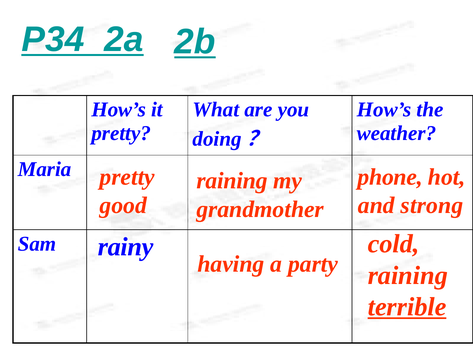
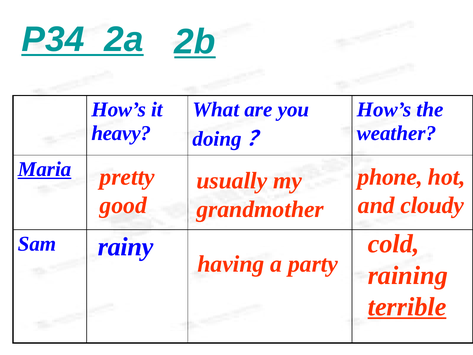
pretty at (121, 133): pretty -> heavy
Maria underline: none -> present
raining at (232, 181): raining -> usually
strong: strong -> cloudy
